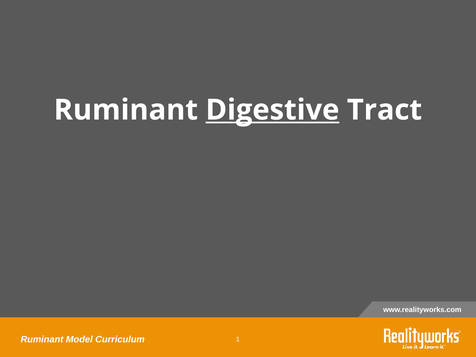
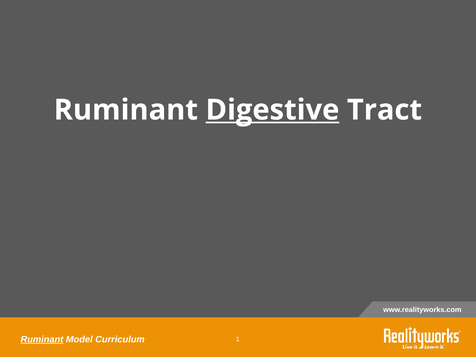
Ruminant at (42, 339) underline: none -> present
